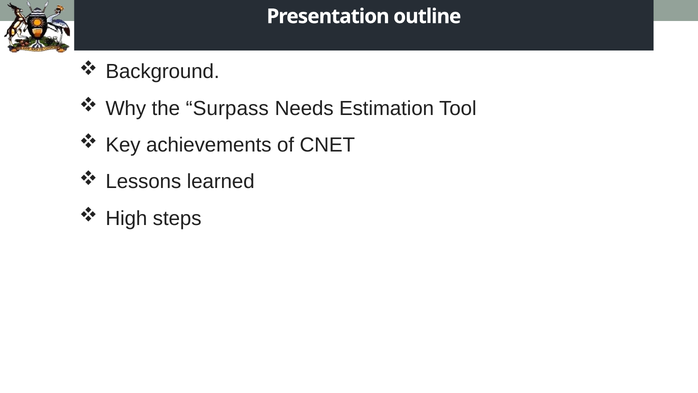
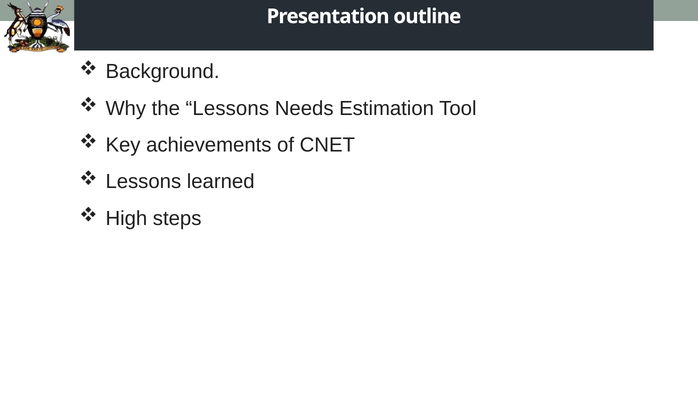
the Surpass: Surpass -> Lessons
